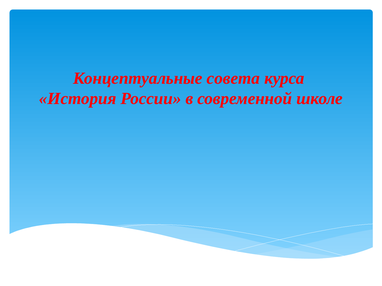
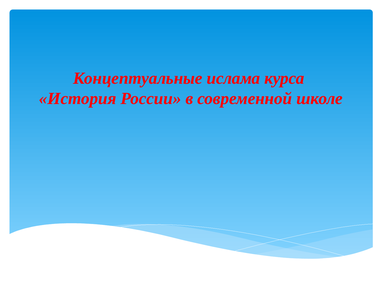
совета: совета -> ислама
